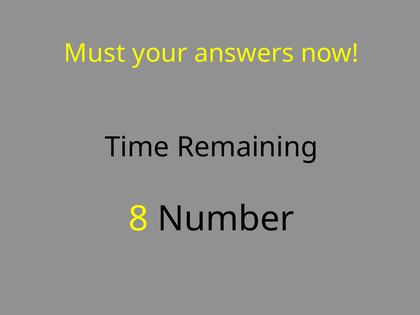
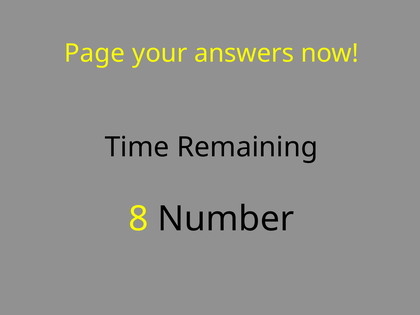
Must: Must -> Page
